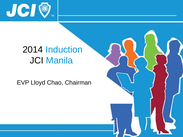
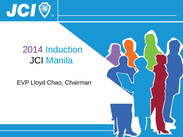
2014 colour: black -> purple
